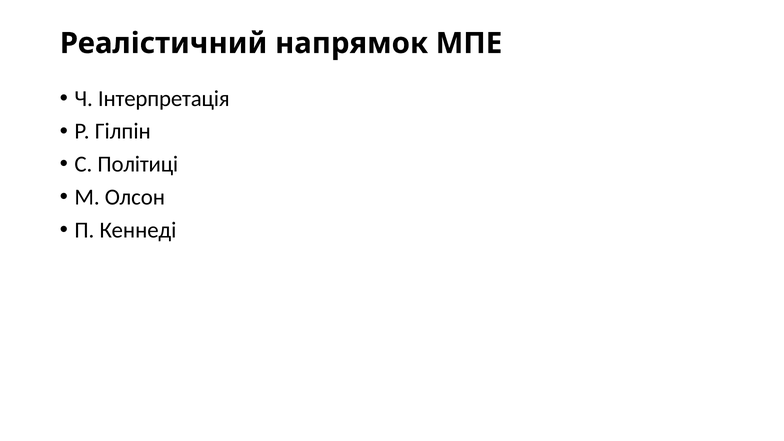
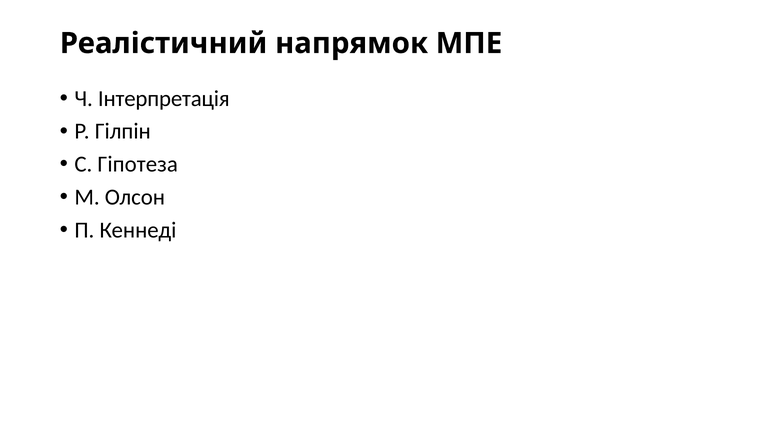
Політиці: Політиці -> Гіпотеза
